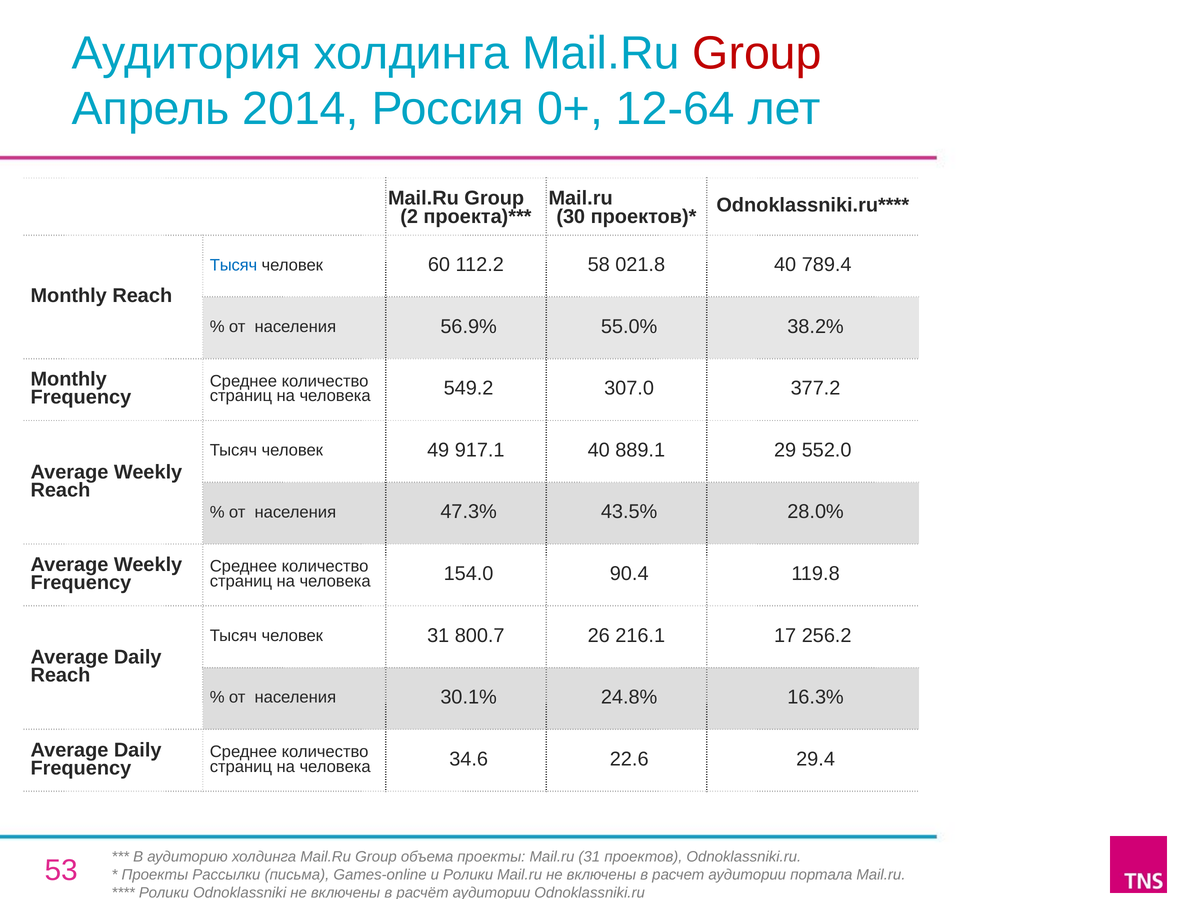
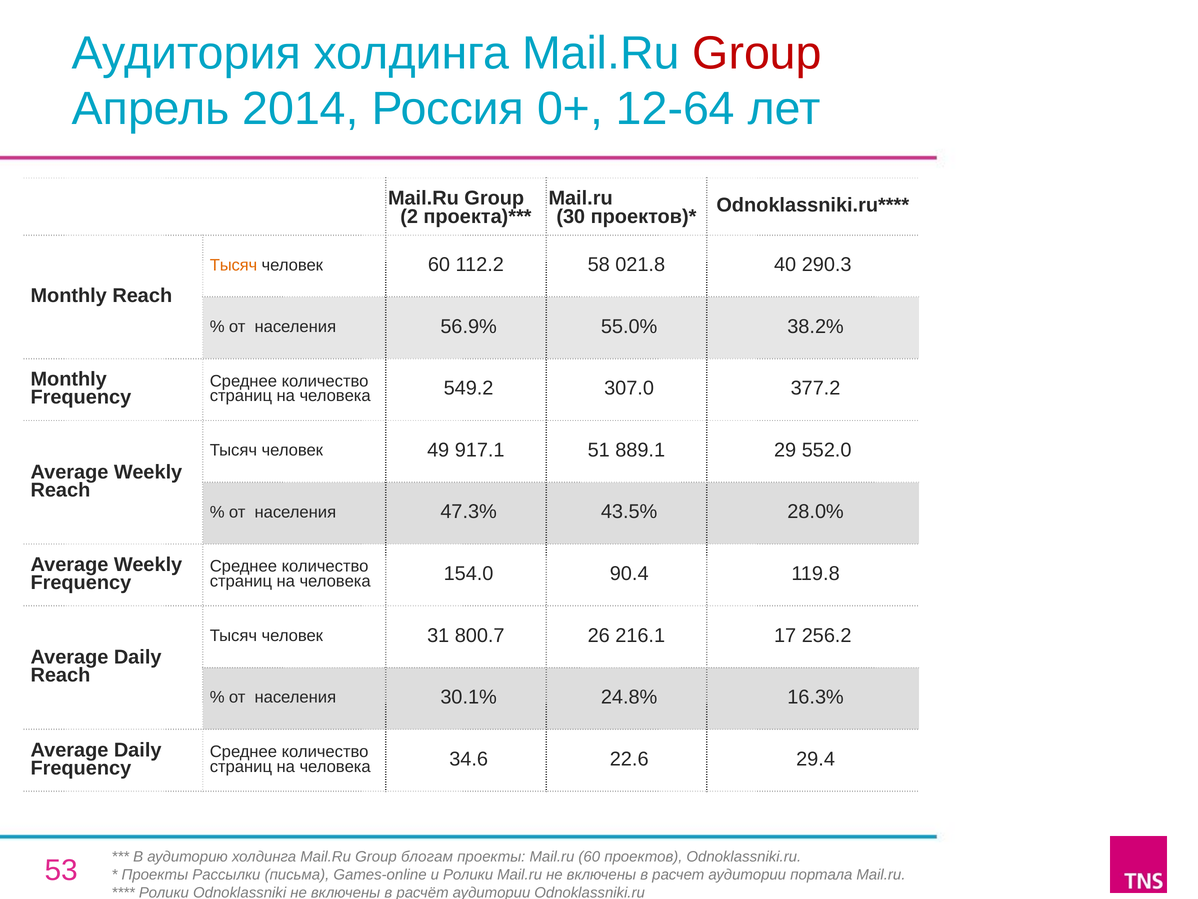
Тысяч at (234, 265) colour: blue -> orange
789.4: 789.4 -> 290.3
917.1 40: 40 -> 51
объема: объема -> блогам
Mail.ru 31: 31 -> 60
